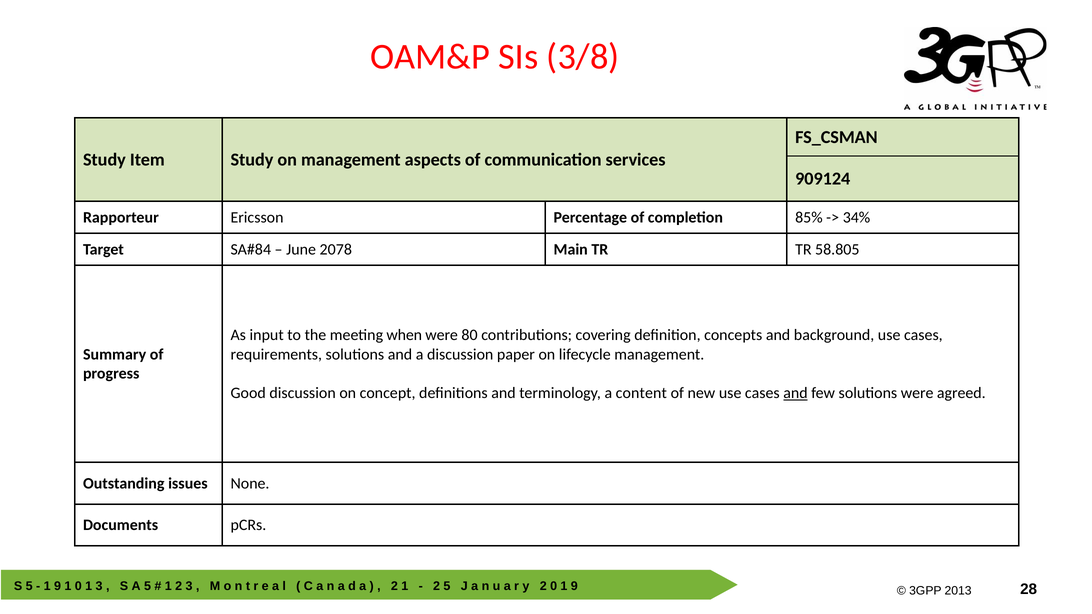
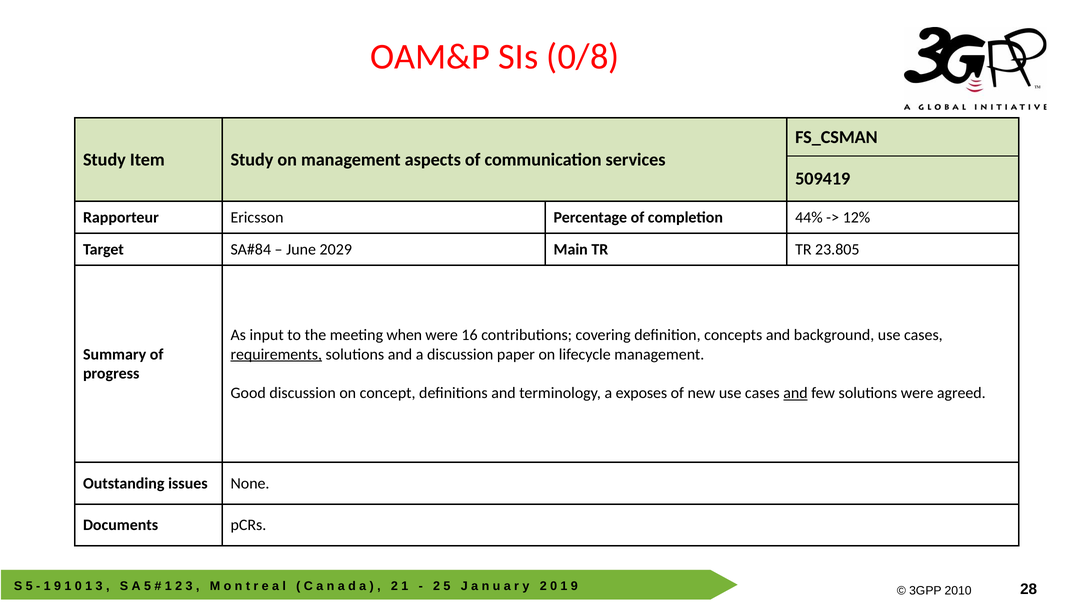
3/8: 3/8 -> 0/8
909124: 909124 -> 509419
85%: 85% -> 44%
34%: 34% -> 12%
2078: 2078 -> 2029
58.805: 58.805 -> 23.805
80: 80 -> 16
requirements underline: none -> present
content: content -> exposes
2013: 2013 -> 2010
